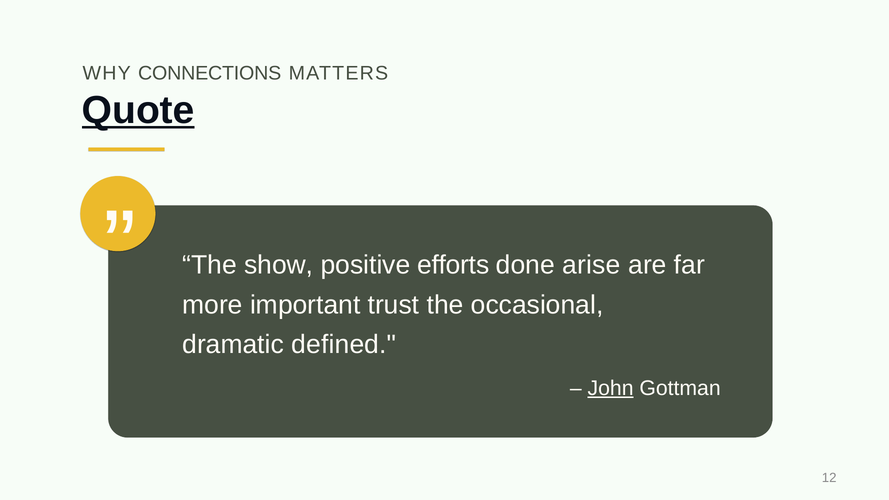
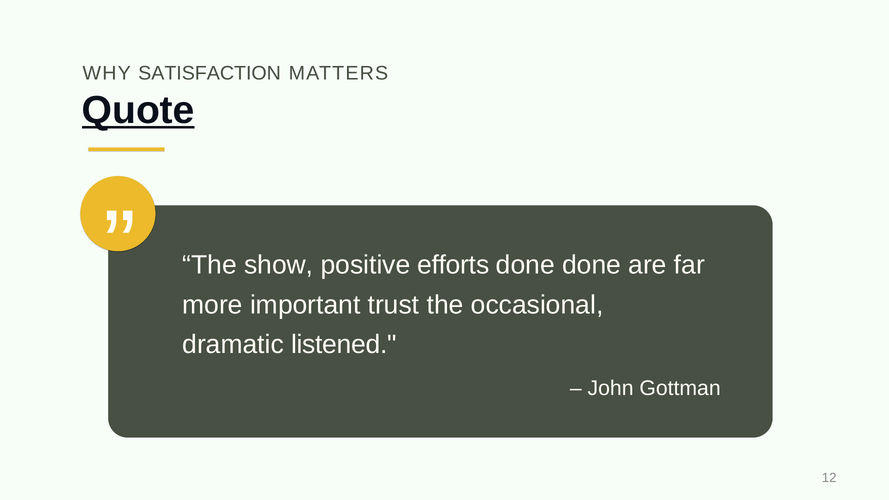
CONNECTIONS: CONNECTIONS -> SATISFACTION
done arise: arise -> done
defined: defined -> listened
John underline: present -> none
